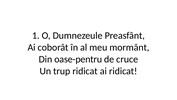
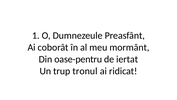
cruce: cruce -> iertat
trup ridicat: ridicat -> tronul
